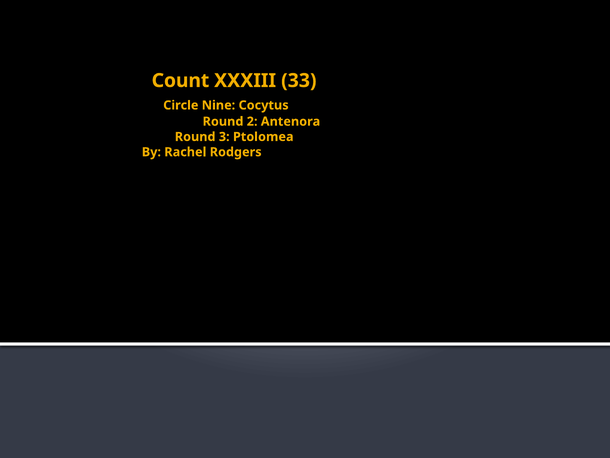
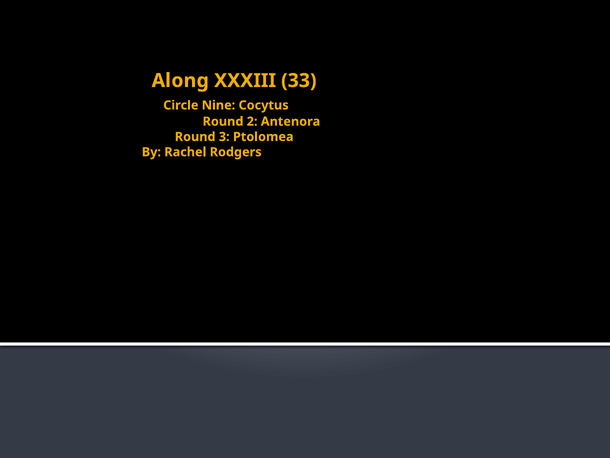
Count: Count -> Along
